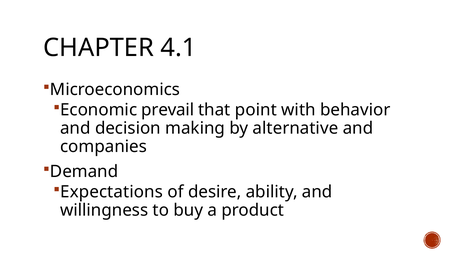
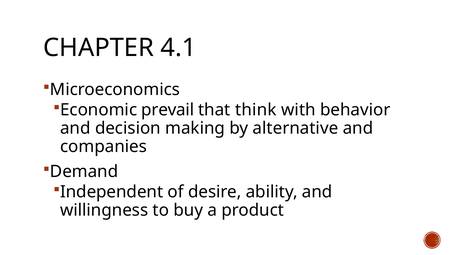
point: point -> think
Expectations: Expectations -> Independent
